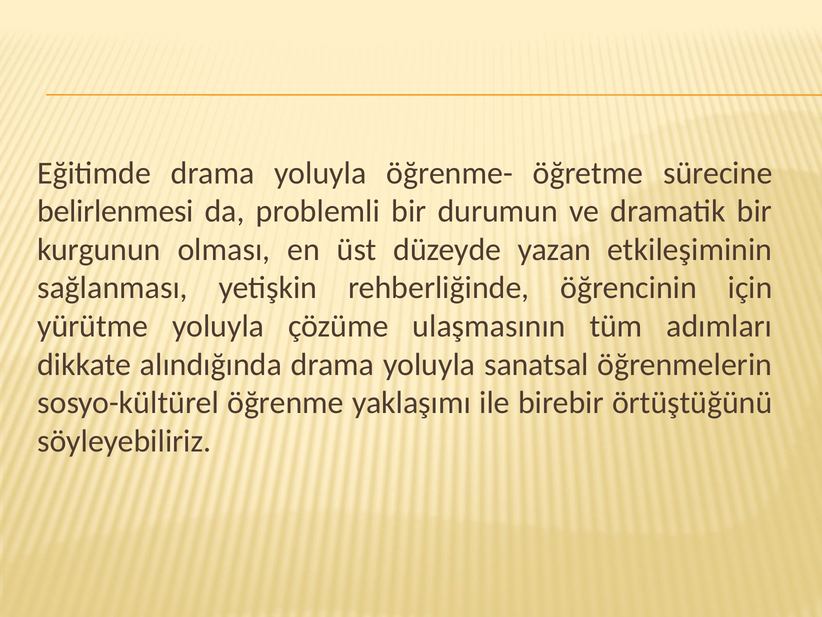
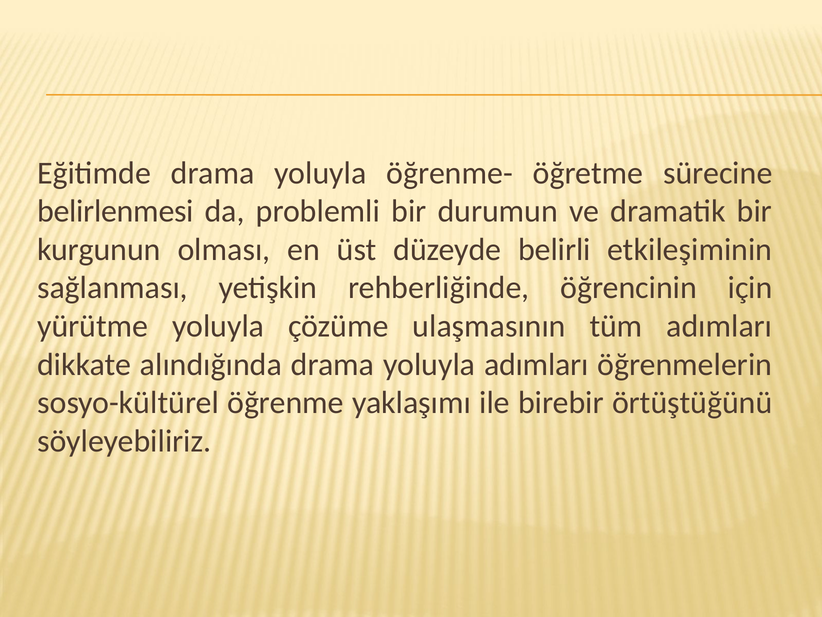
yazan: yazan -> belirli
yoluyla sanatsal: sanatsal -> adımları
